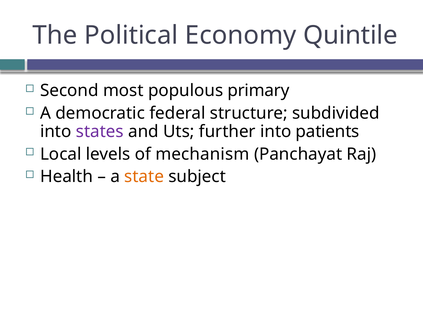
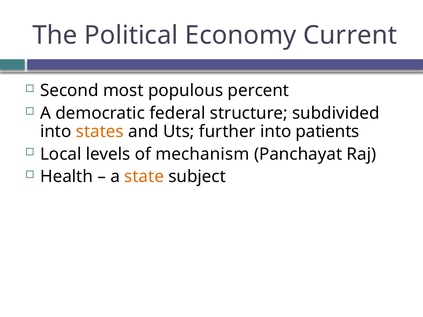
Quintile: Quintile -> Current
primary: primary -> percent
states colour: purple -> orange
